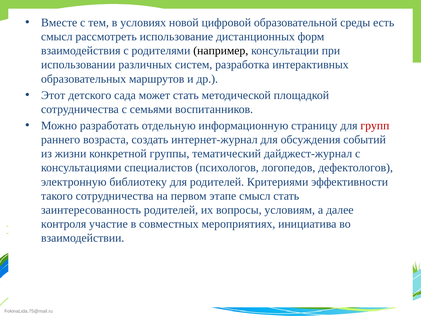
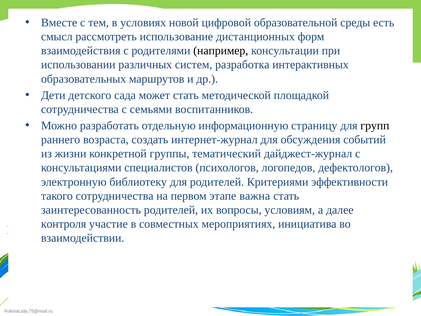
Этот: Этот -> Дети
групп colour: red -> black
этапе смысл: смысл -> важна
